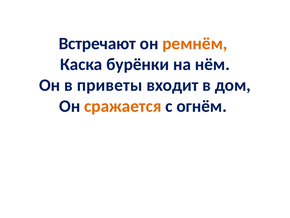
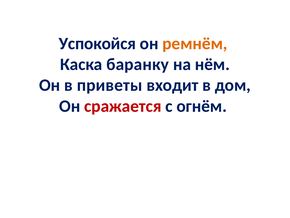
Встречают: Встречают -> Успокойся
бурёнки: бурёнки -> баранку
сражается colour: orange -> red
